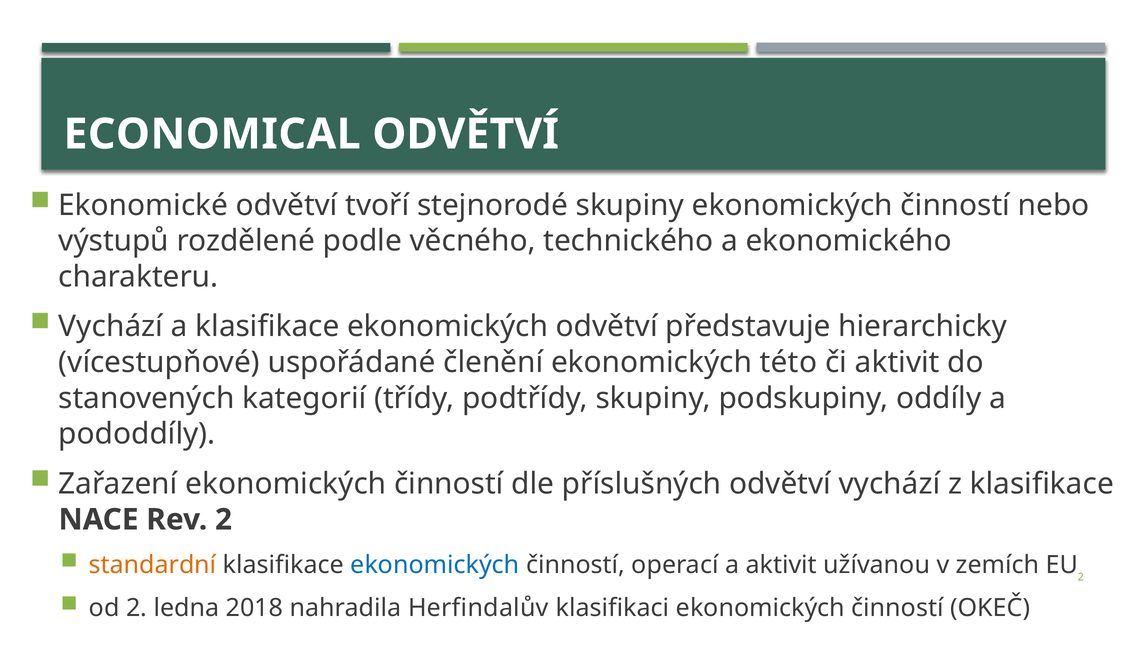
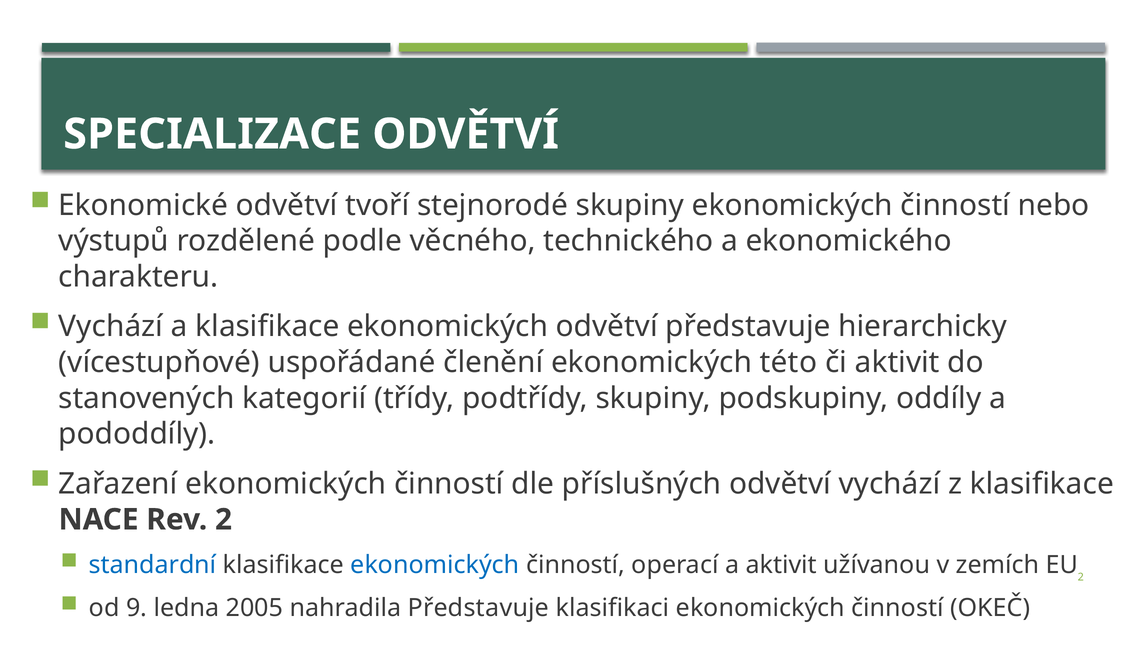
ECONOMICAL: ECONOMICAL -> SPECIALIZACE
standardní colour: orange -> blue
od 2: 2 -> 9
2018: 2018 -> 2005
nahradila Herfindalův: Herfindalův -> Představuje
